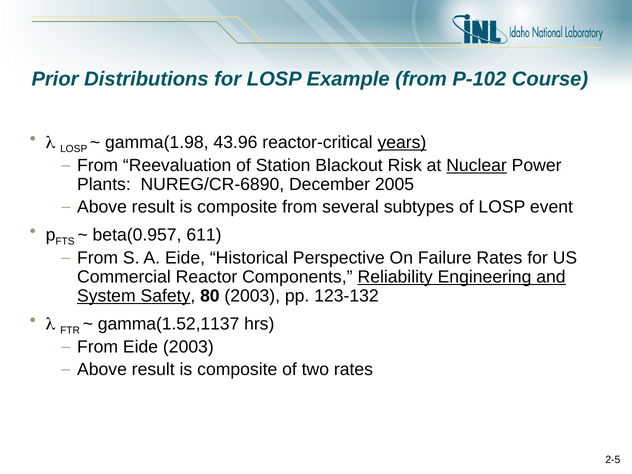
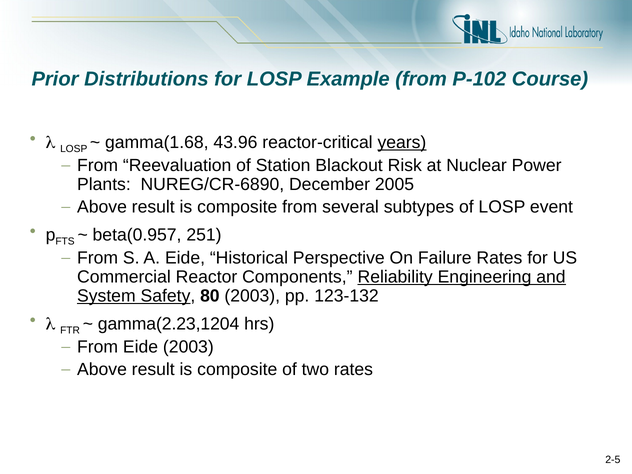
gamma(1.98: gamma(1.98 -> gamma(1.68
Nuclear underline: present -> none
611: 611 -> 251
gamma(1.52,1137: gamma(1.52,1137 -> gamma(2.23,1204
